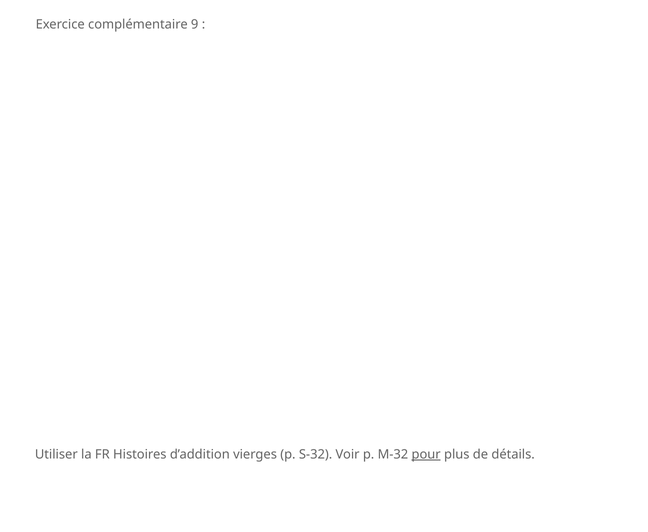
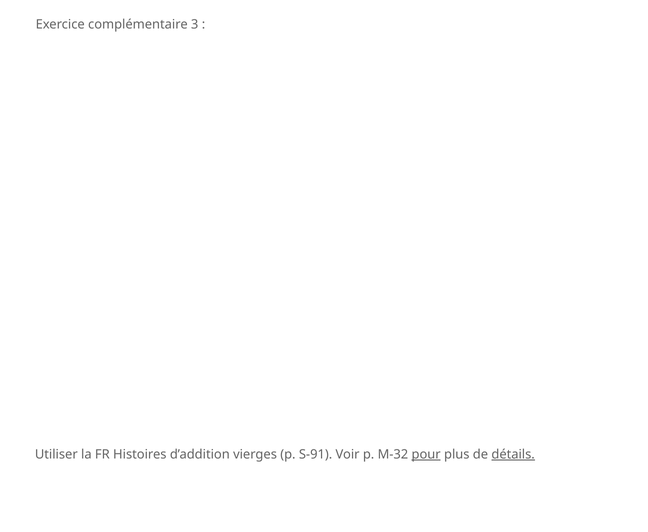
9: 9 -> 3
S-32: S-32 -> S-91
détails underline: none -> present
